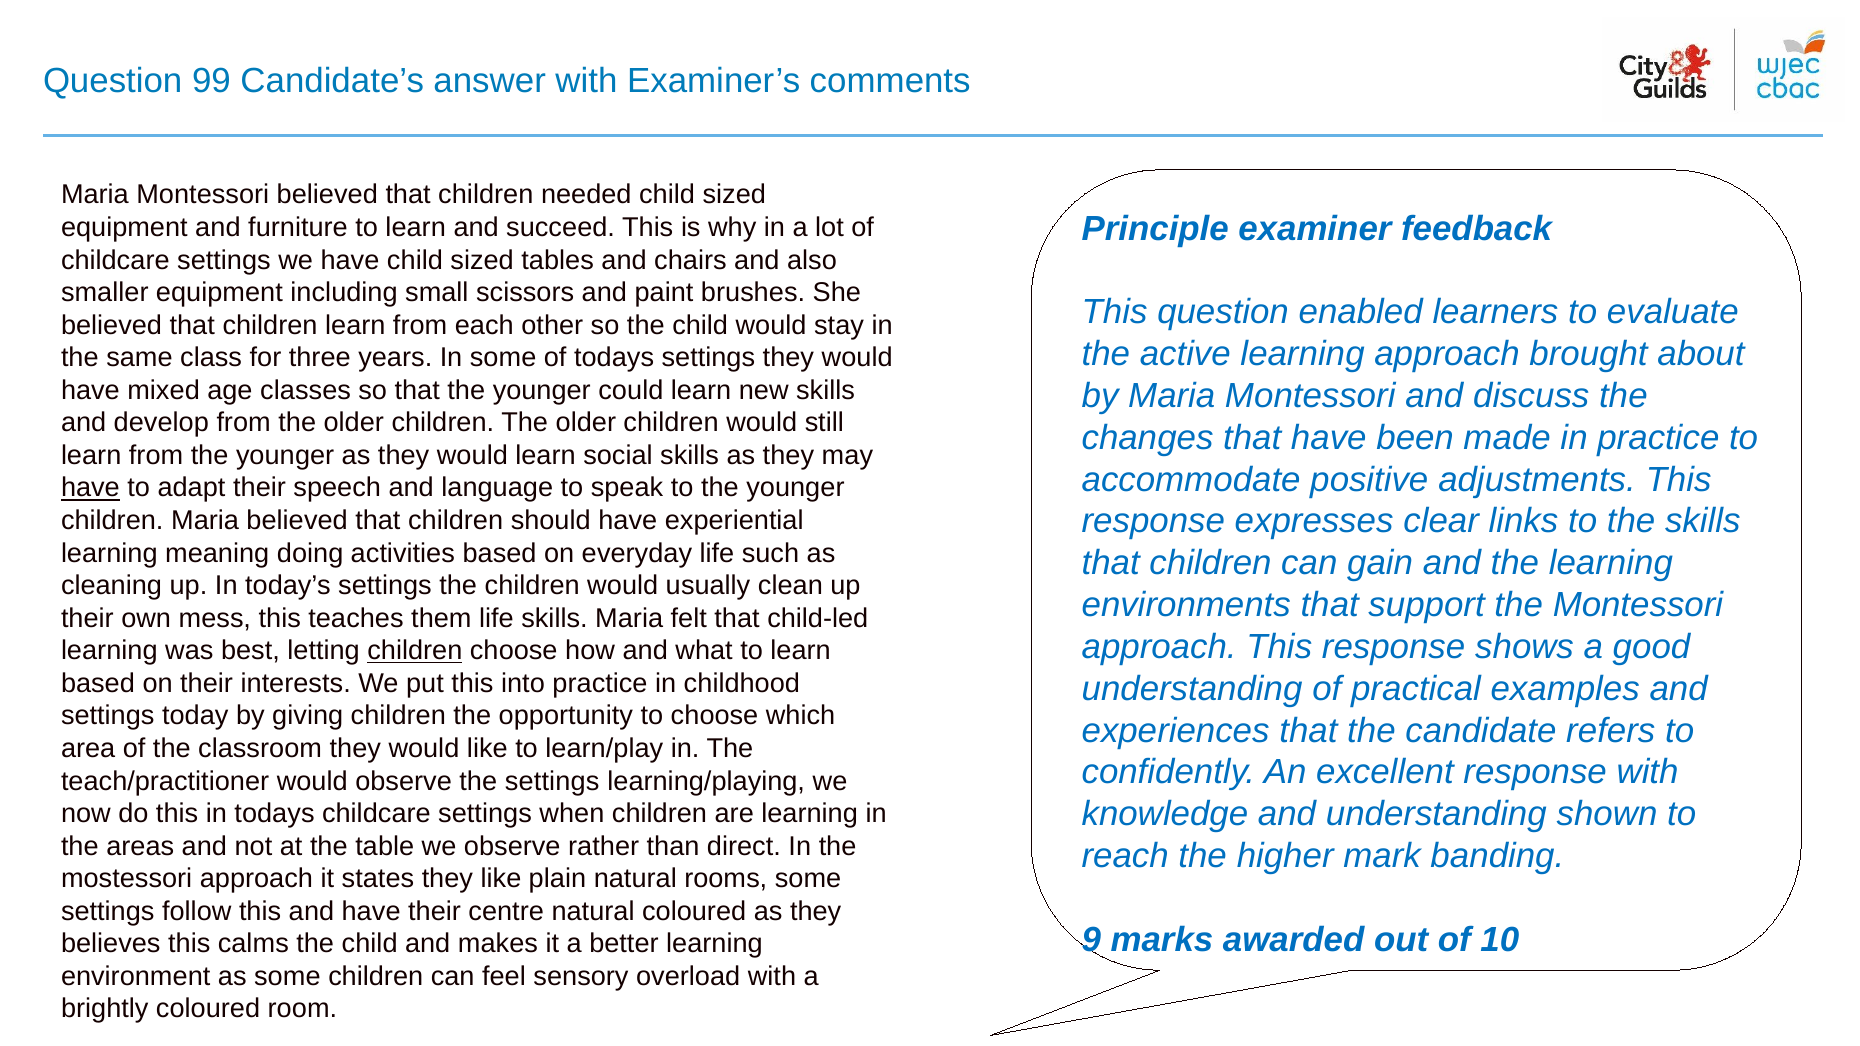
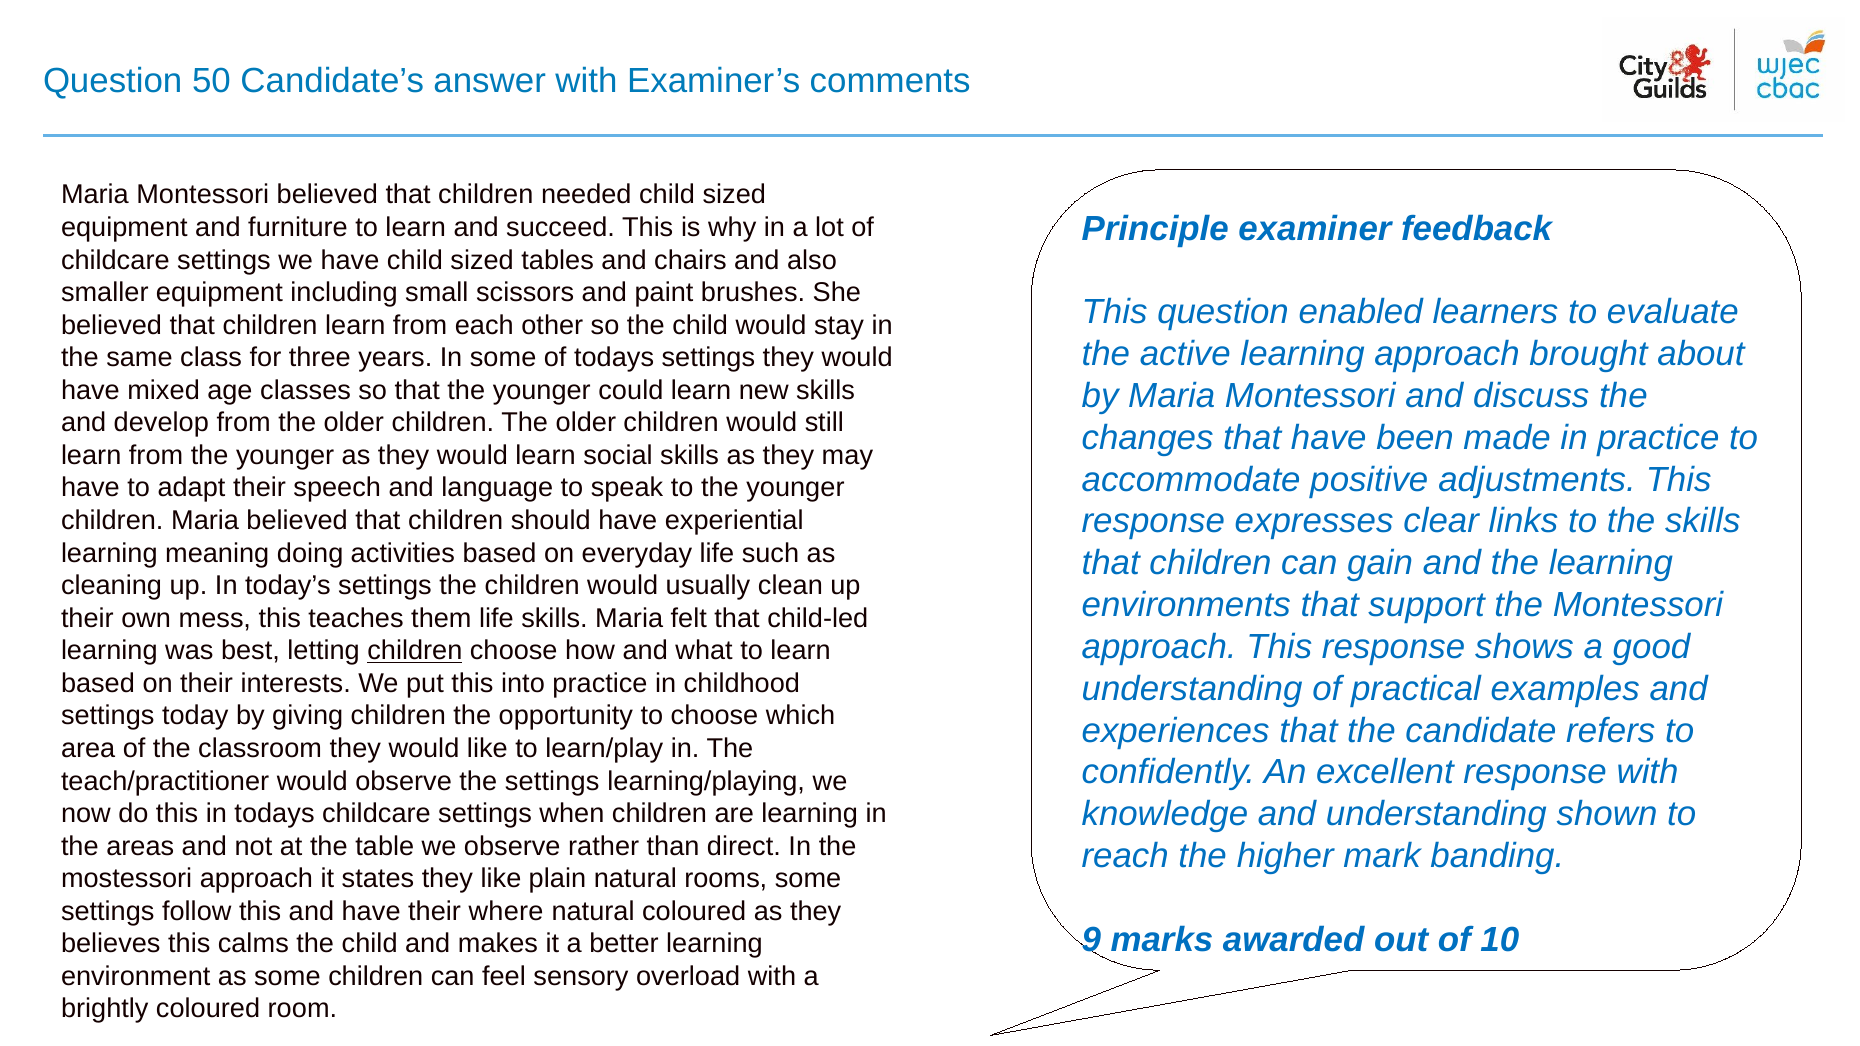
99: 99 -> 50
have at (90, 488) underline: present -> none
centre: centre -> where
